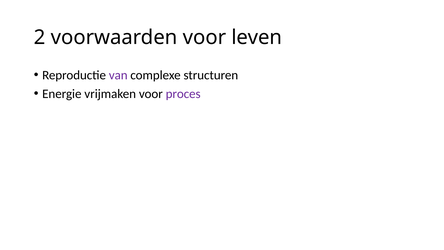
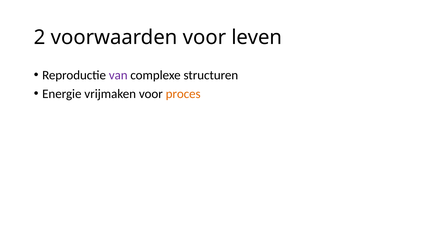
proces colour: purple -> orange
